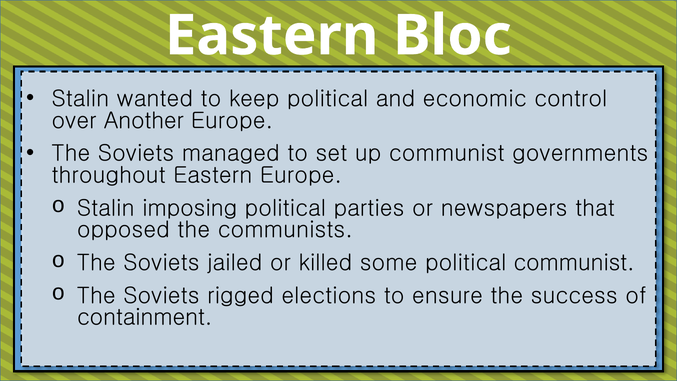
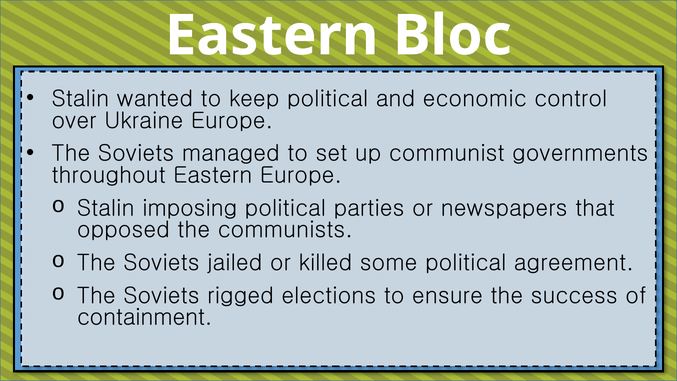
Another: Another -> Ukraine
political communist: communist -> agreement
